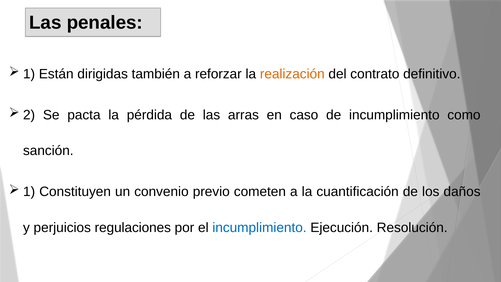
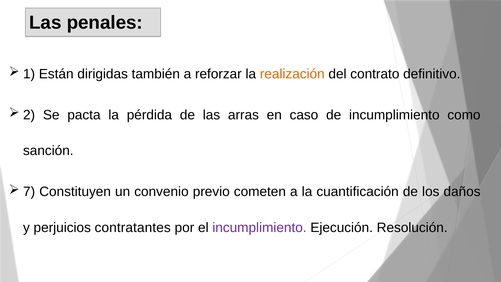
1 at (29, 192): 1 -> 7
regulaciones: regulaciones -> contratantes
incumplimiento at (259, 227) colour: blue -> purple
